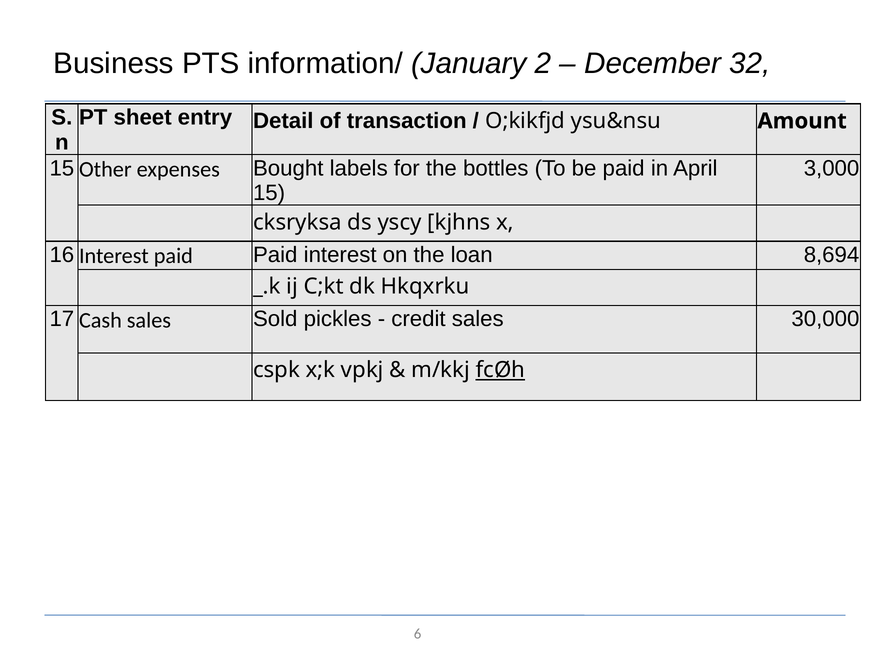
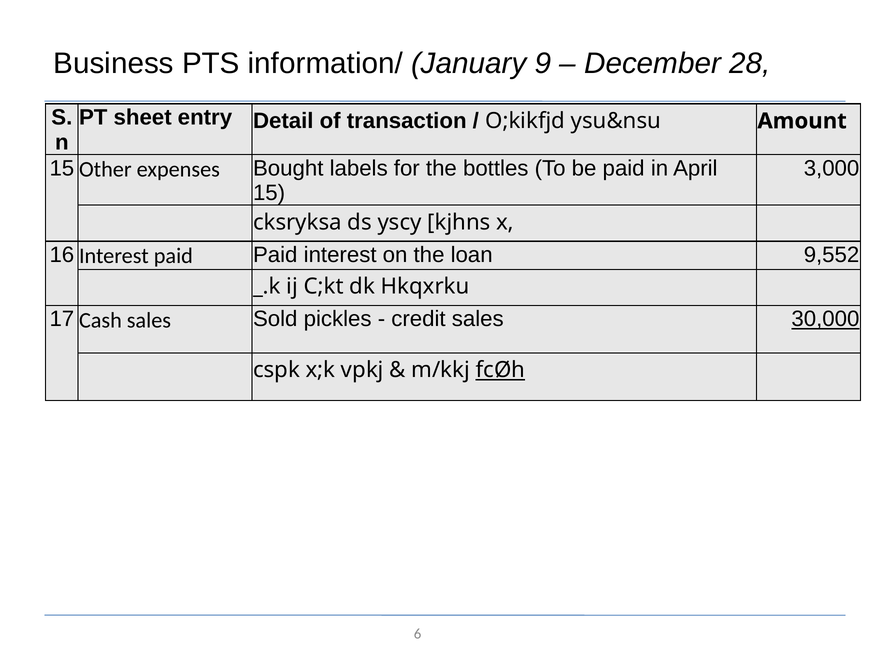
2: 2 -> 9
32: 32 -> 28
8,694: 8,694 -> 9,552
30,000 underline: none -> present
